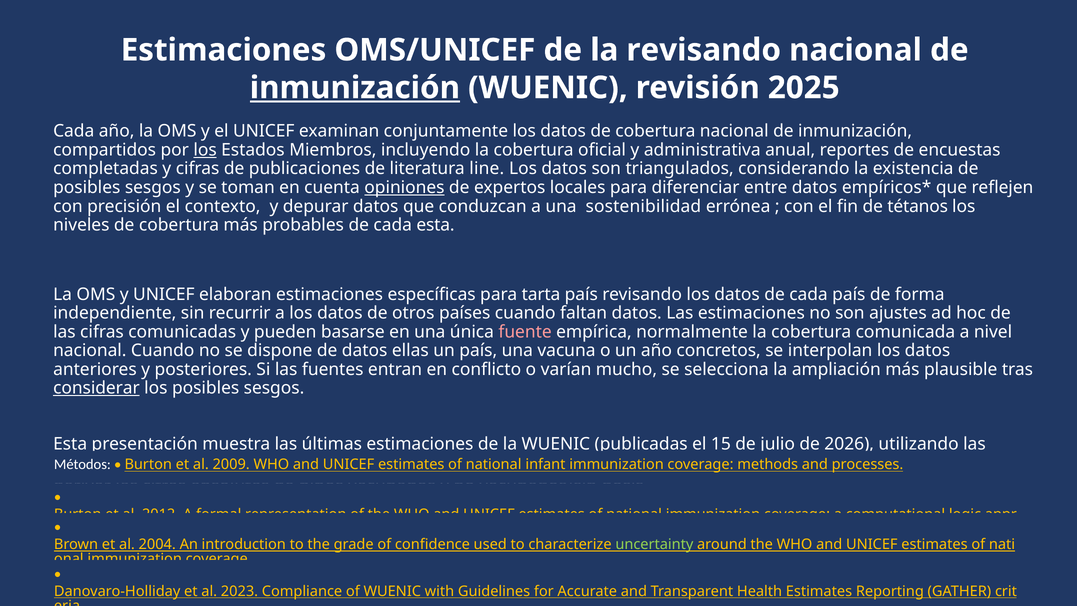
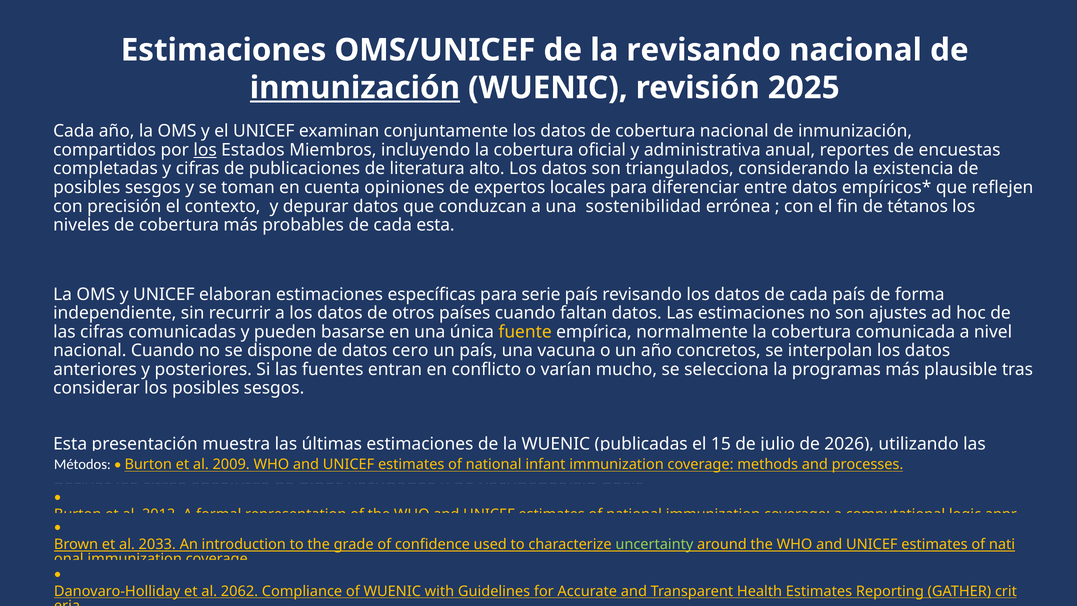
line: line -> alto
opiniones underline: present -> none
tarta: tarta -> serie
fuente colour: pink -> yellow
ellas: ellas -> cero
ampliación: ampliación -> programas
considerar underline: present -> none
2004: 2004 -> 2033
2023: 2023 -> 2062
